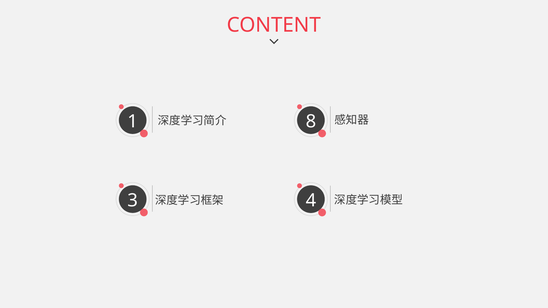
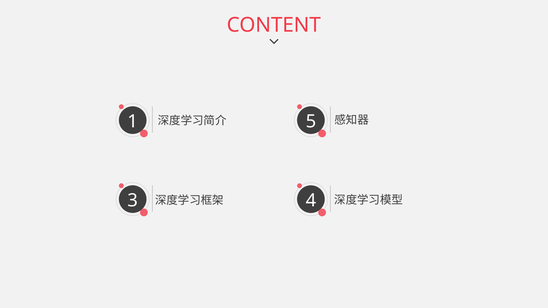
8: 8 -> 5
